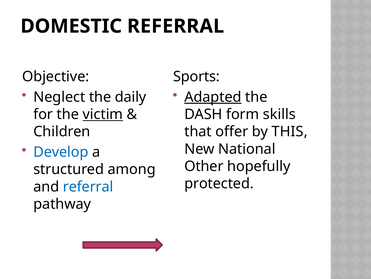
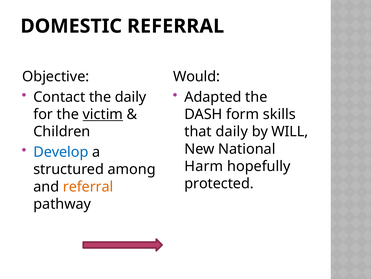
Sports: Sports -> Would
Neglect: Neglect -> Contact
Adapted underline: present -> none
that offer: offer -> daily
THIS: THIS -> WILL
Other: Other -> Harm
referral at (88, 186) colour: blue -> orange
